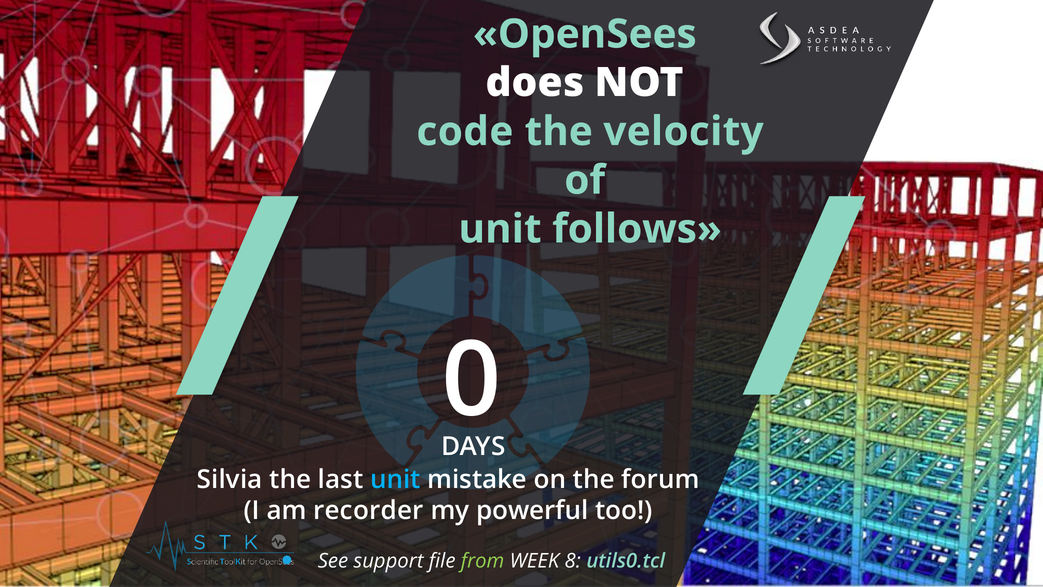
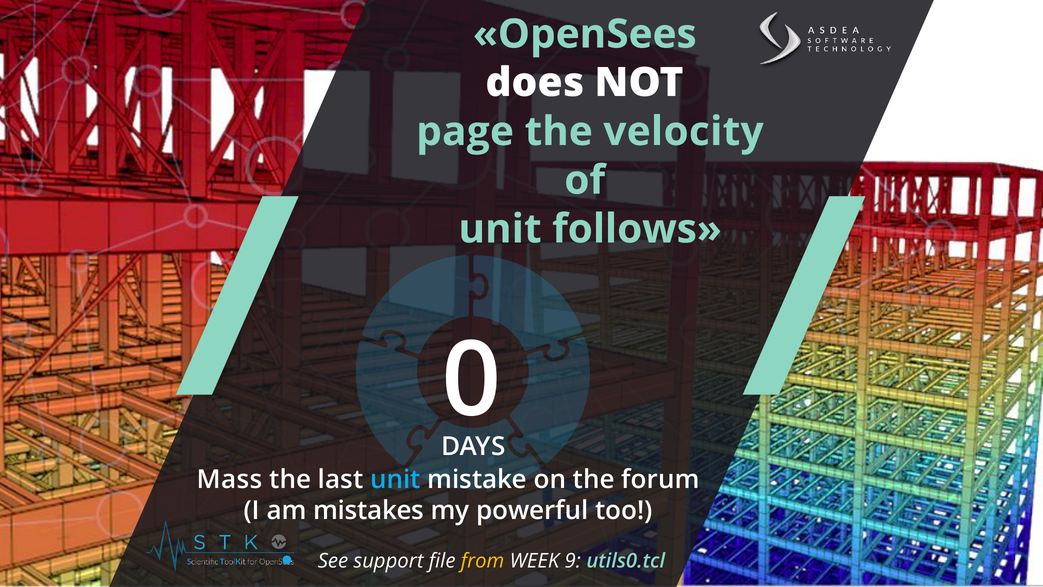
code: code -> page
Silvia: Silvia -> Mass
recorder: recorder -> mistakes
from colour: light green -> yellow
8: 8 -> 9
